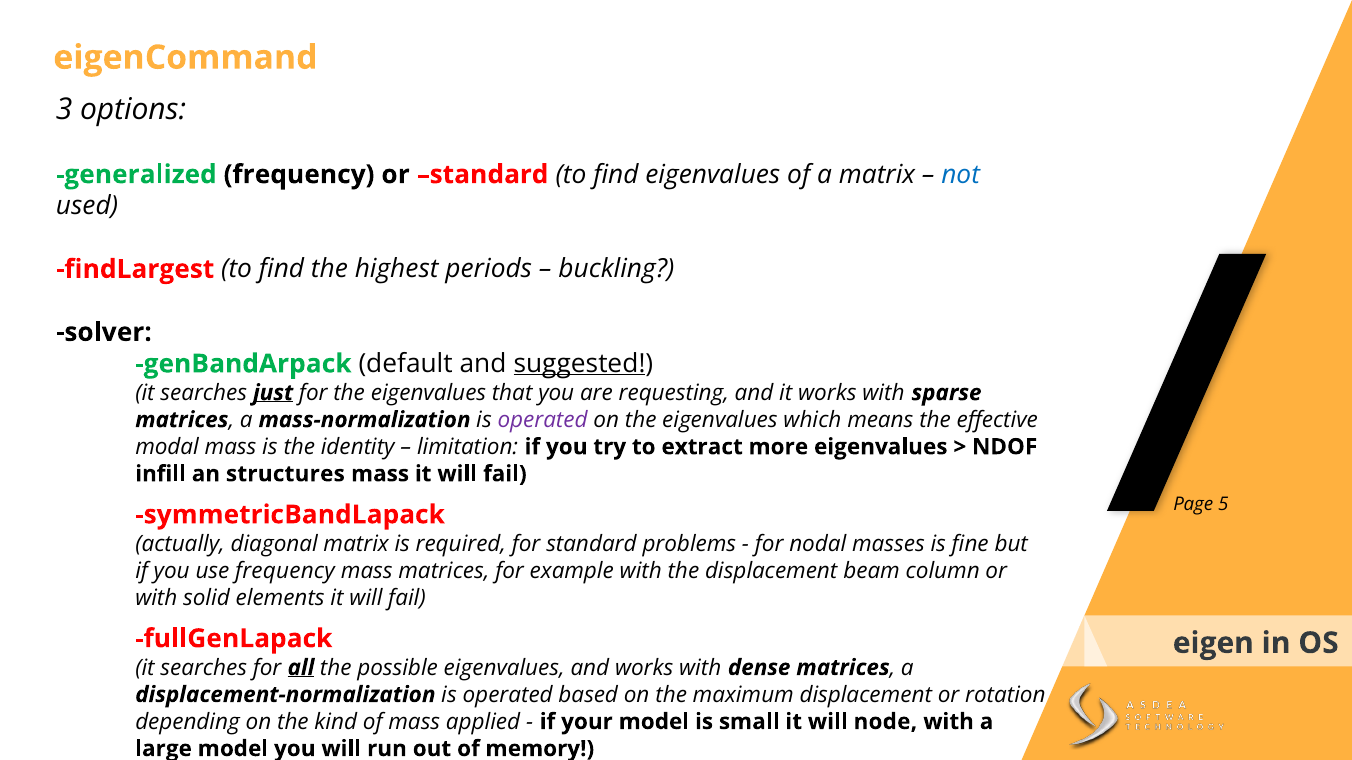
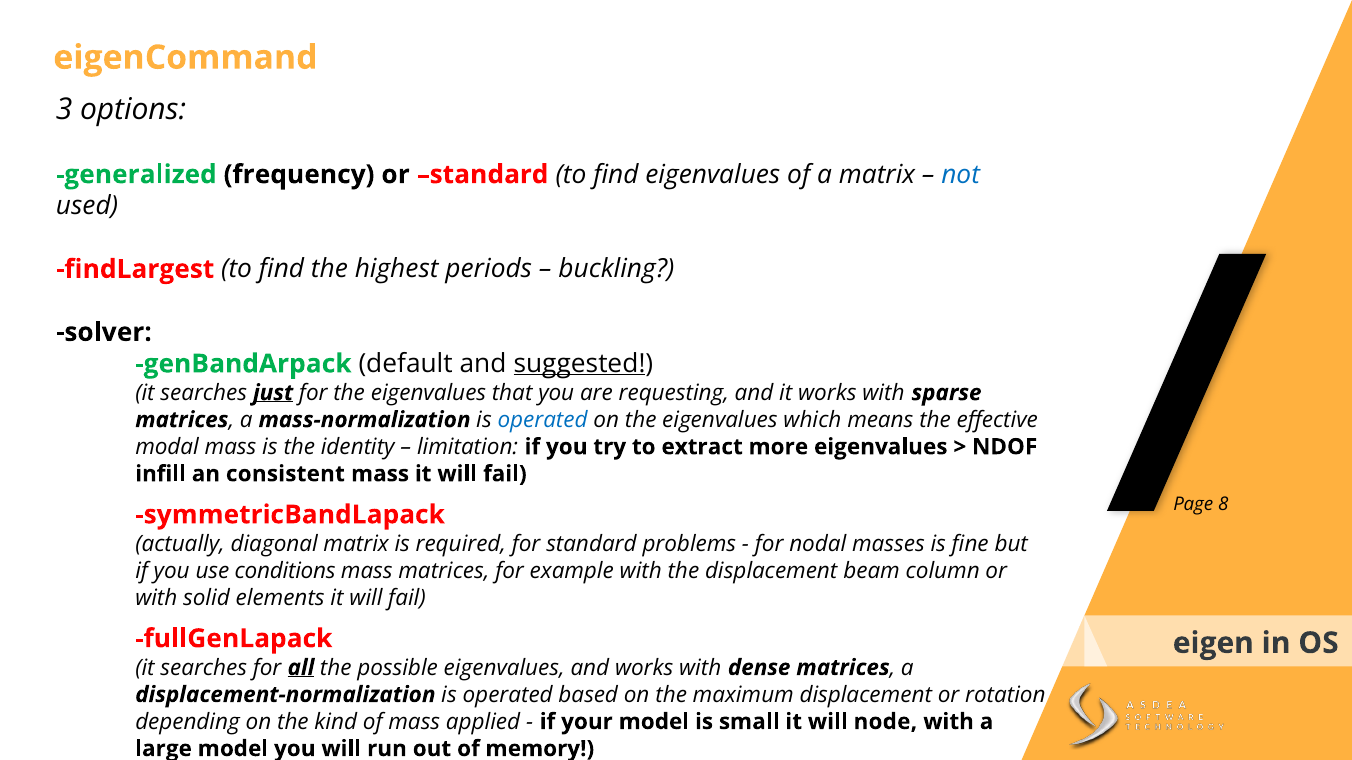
operated at (543, 420) colour: purple -> blue
structures: structures -> consistent
5: 5 -> 8
use frequency: frequency -> conditions
